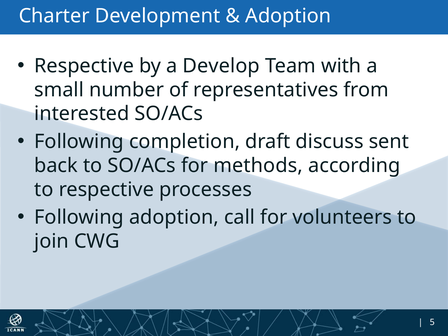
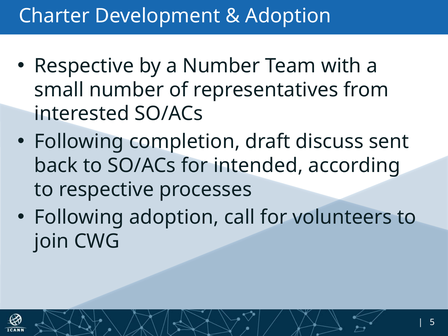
a Develop: Develop -> Number
methods: methods -> intended
